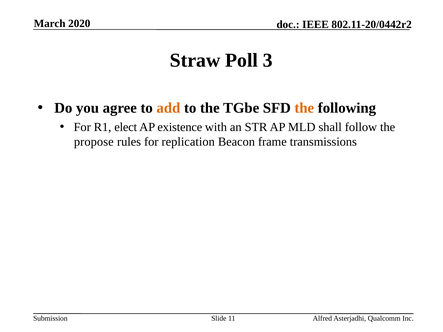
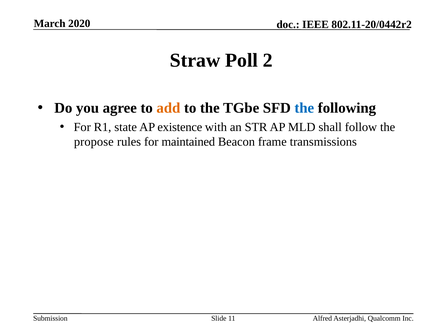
3: 3 -> 2
the at (304, 108) colour: orange -> blue
elect: elect -> state
replication: replication -> maintained
